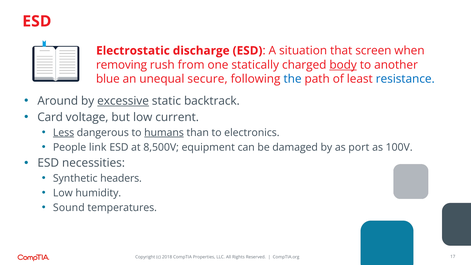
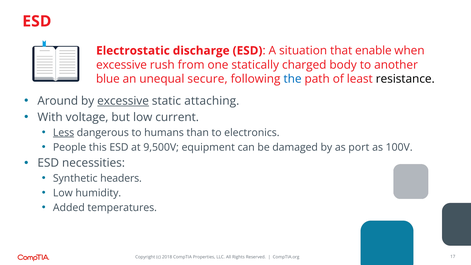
screen: screen -> enable
removing at (122, 65): removing -> excessive
body underline: present -> none
resistance colour: blue -> black
backtrack: backtrack -> attaching
Card: Card -> With
humans underline: present -> none
link: link -> this
8,500V: 8,500V -> 9,500V
Sound: Sound -> Added
